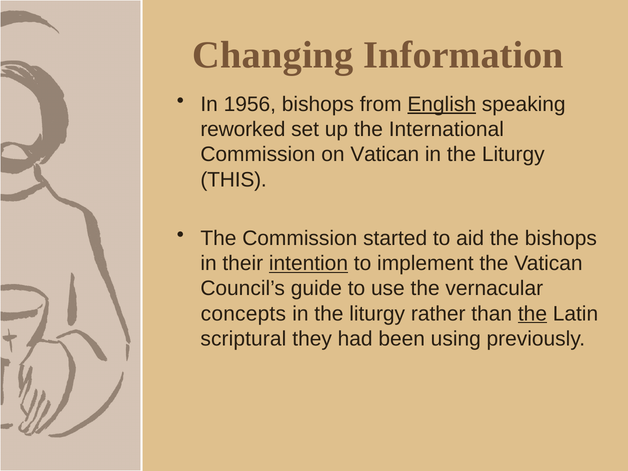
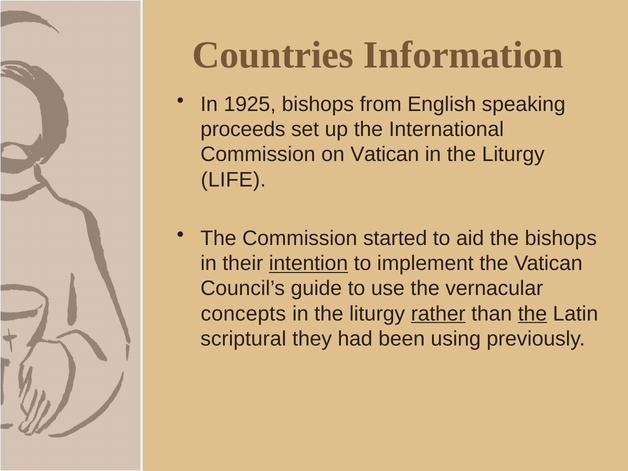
Changing: Changing -> Countries
1956: 1956 -> 1925
English underline: present -> none
reworked: reworked -> proceeds
THIS: THIS -> LIFE
rather underline: none -> present
